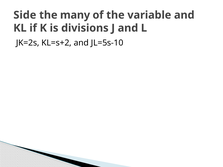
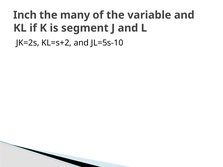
Side: Side -> Inch
divisions: divisions -> segment
